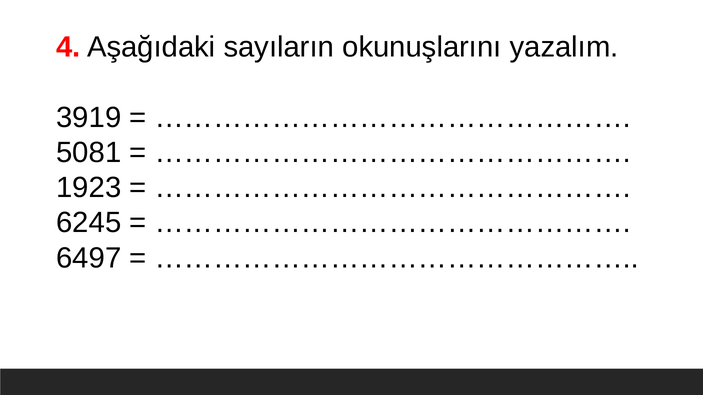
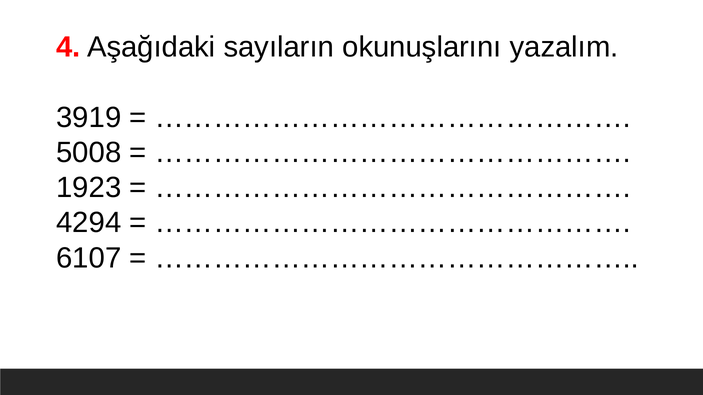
5081: 5081 -> 5008
6245: 6245 -> 4294
6497: 6497 -> 6107
